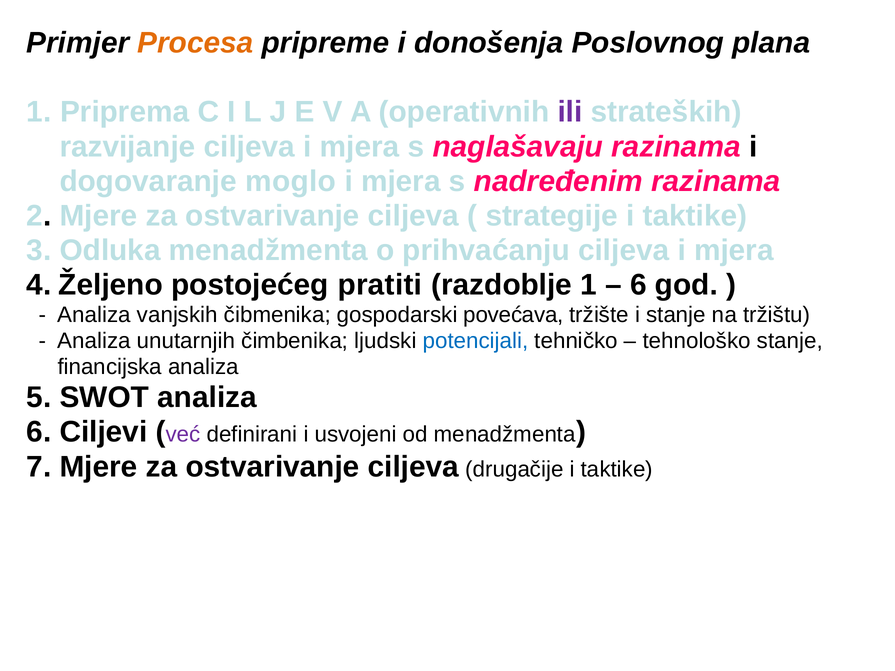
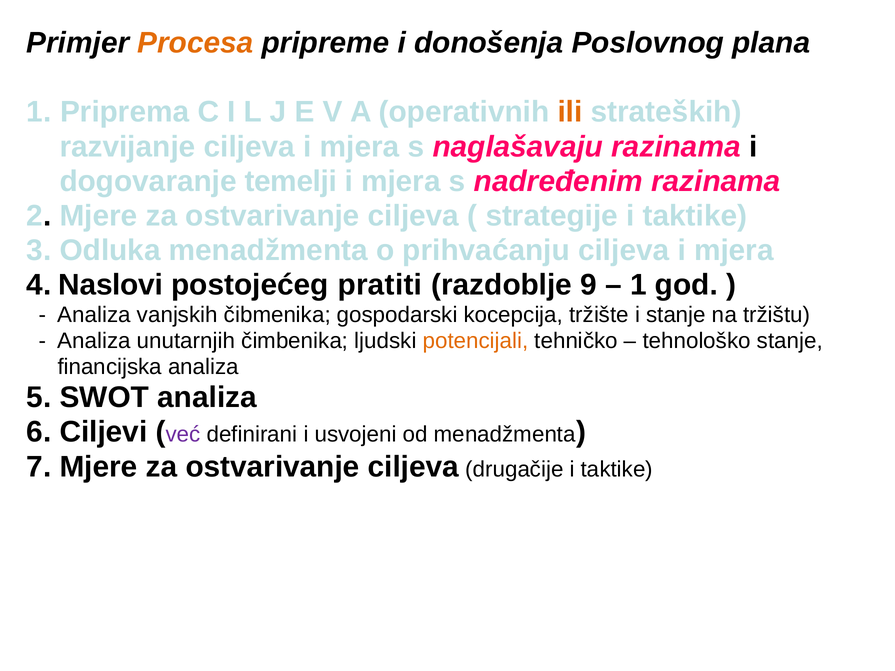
ili colour: purple -> orange
moglo: moglo -> temelji
Željeno: Željeno -> Naslovi
razdoblje 1: 1 -> 9
6 at (638, 285): 6 -> 1
povećava: povećava -> kocepcija
potencijali colour: blue -> orange
